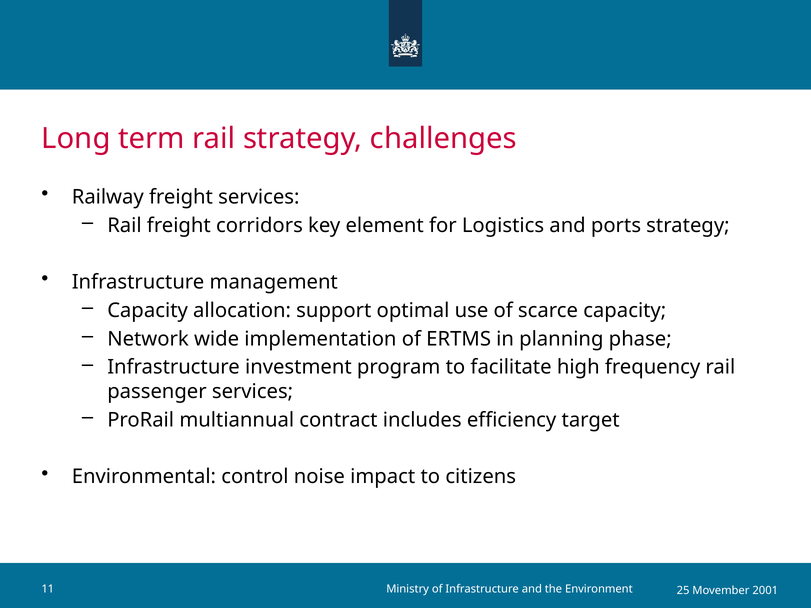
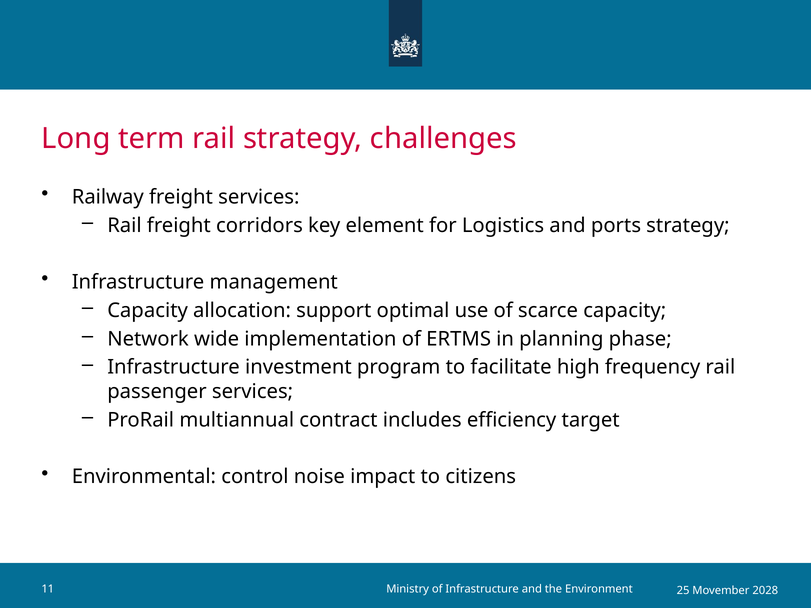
2001: 2001 -> 2028
